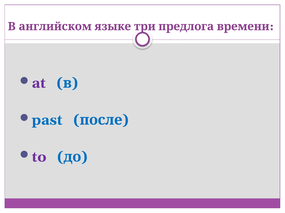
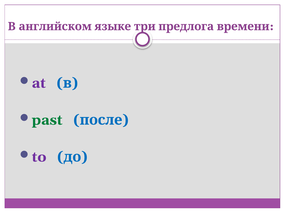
past colour: blue -> green
